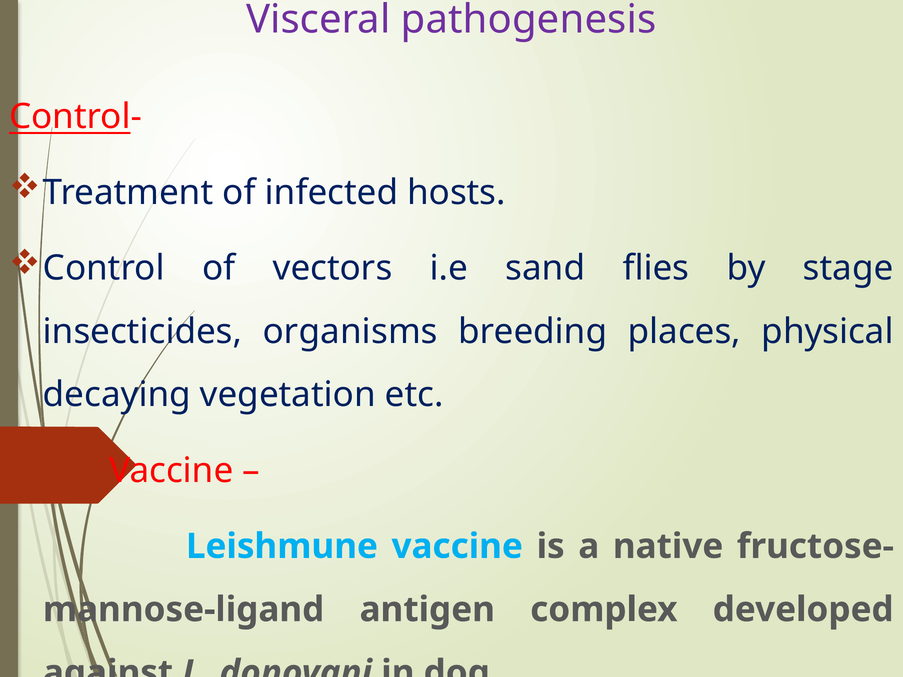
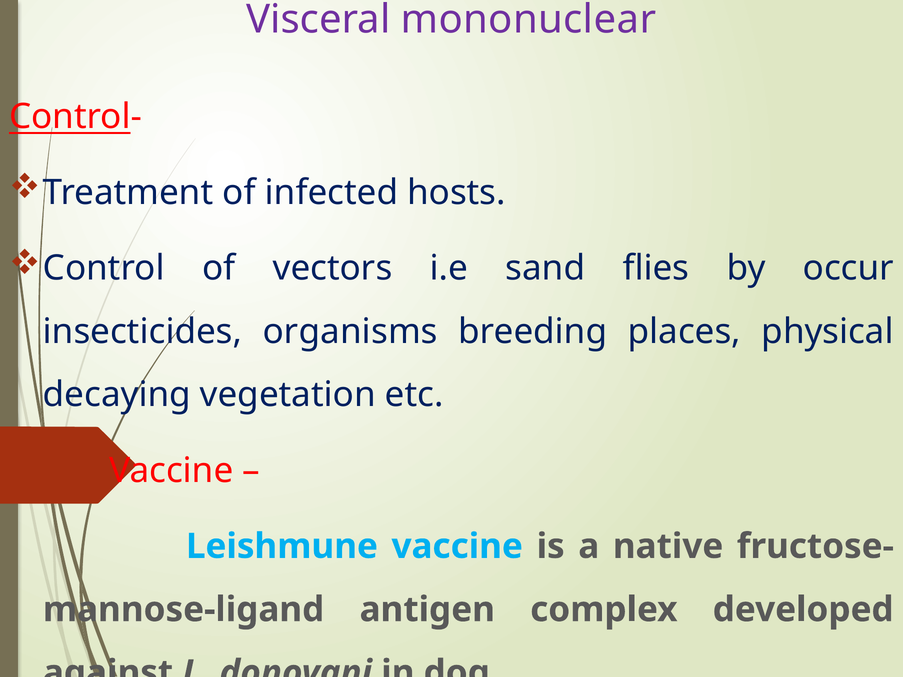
pathogenesis: pathogenesis -> mononuclear
stage: stage -> occur
